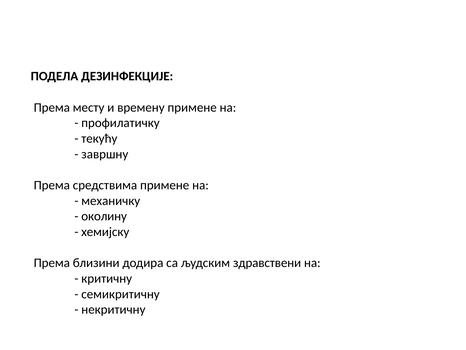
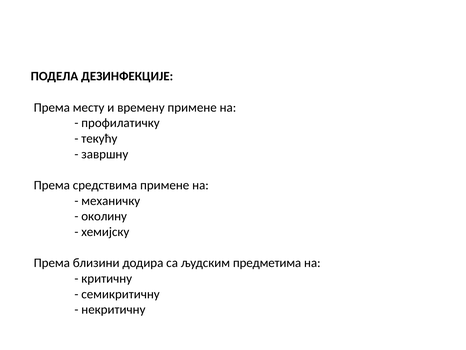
здравствени: здравствени -> предметима
